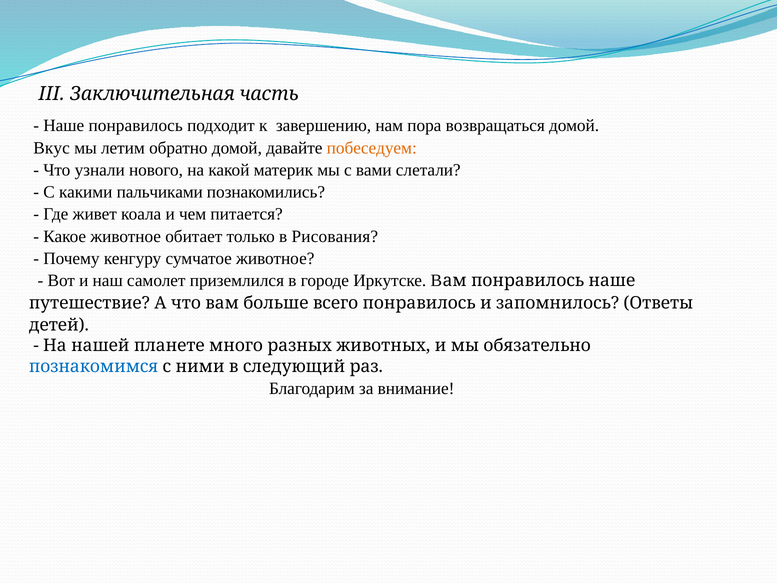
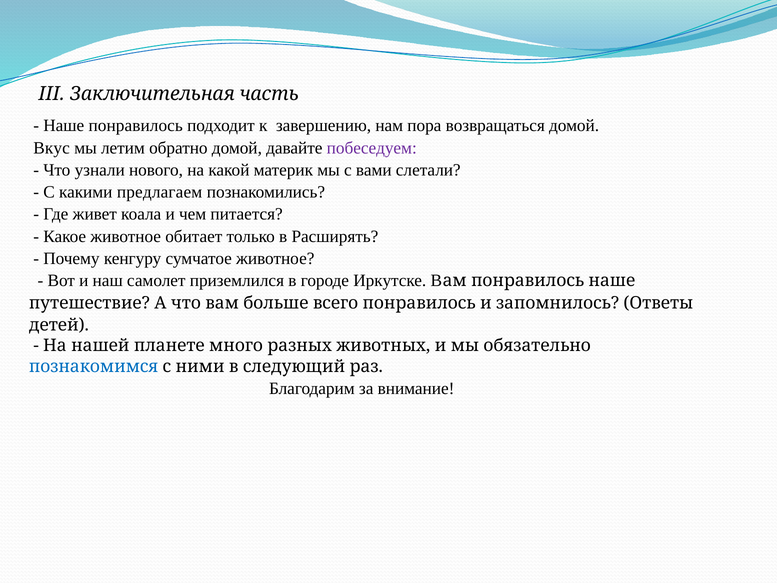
побеседуем colour: orange -> purple
пальчиками: пальчиками -> предлагаем
Рисования: Рисования -> Расширять
